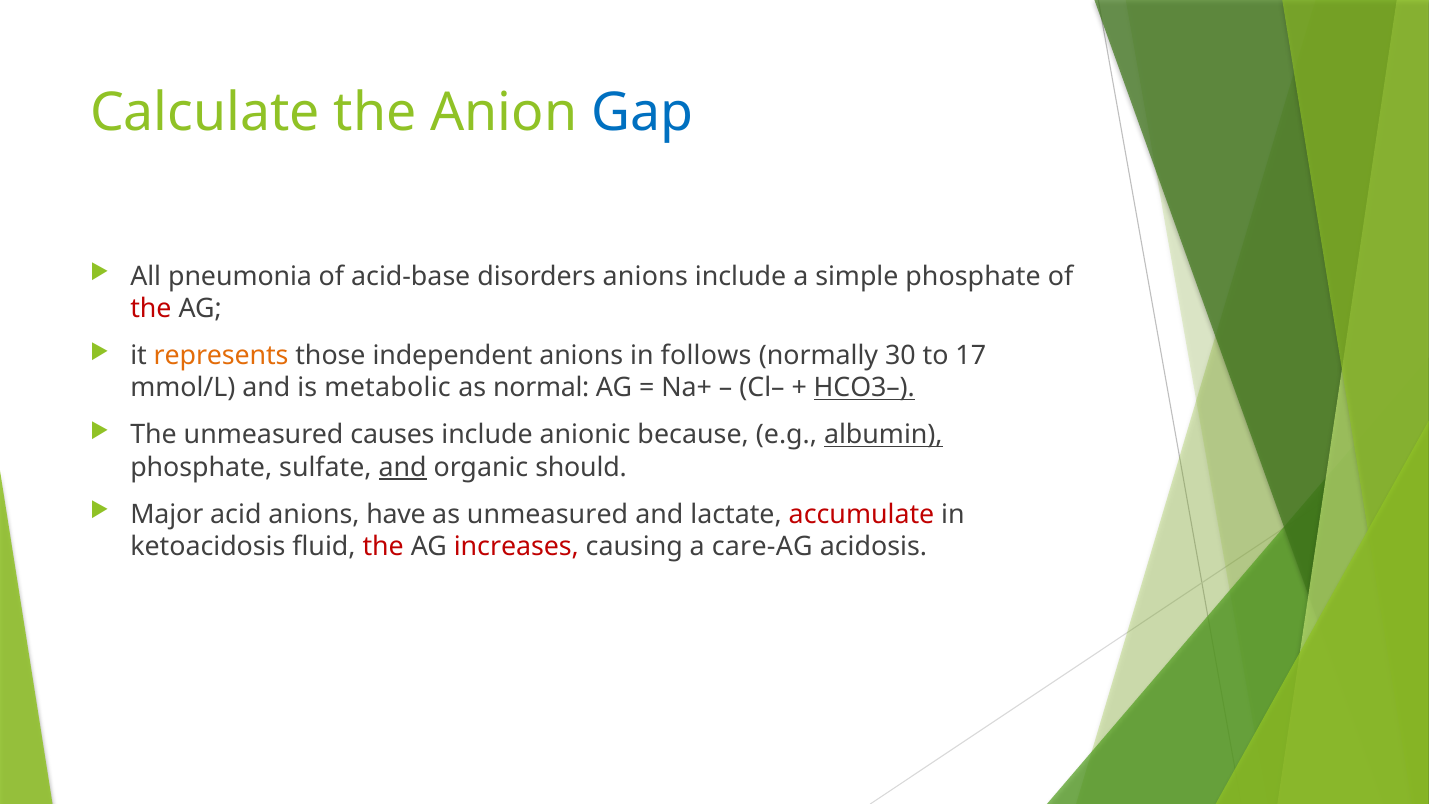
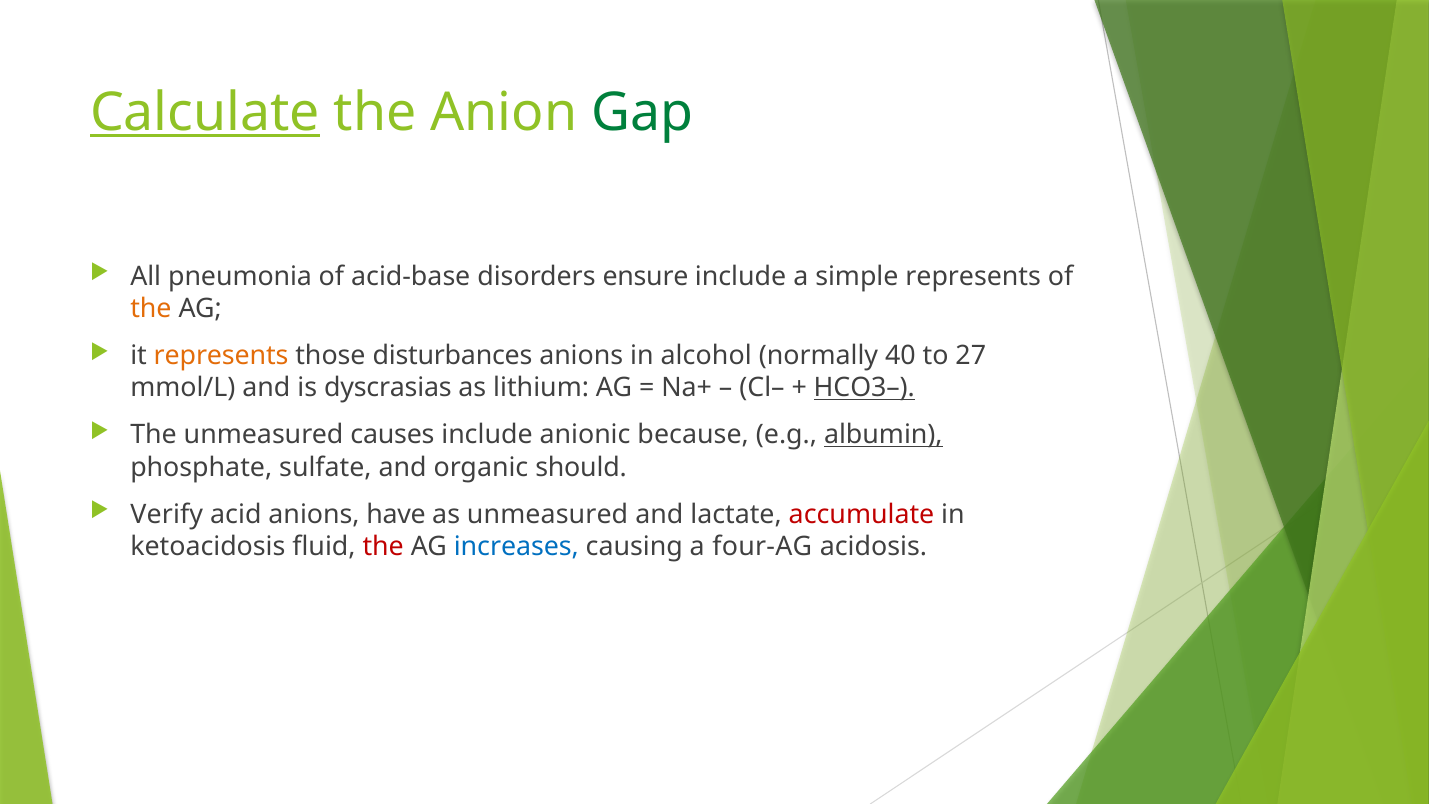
Calculate underline: none -> present
Gap colour: blue -> green
disorders anions: anions -> ensure
simple phosphate: phosphate -> represents
the at (151, 309) colour: red -> orange
independent: independent -> disturbances
follows: follows -> alcohol
30: 30 -> 40
17: 17 -> 27
metabolic: metabolic -> dyscrasias
normal: normal -> lithium
and at (403, 467) underline: present -> none
Major: Major -> Verify
increases colour: red -> blue
care-AG: care-AG -> four-AG
